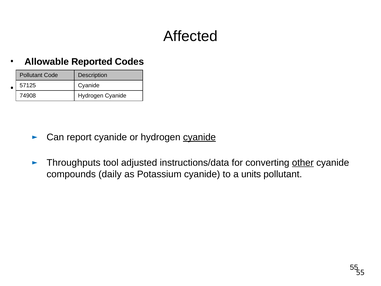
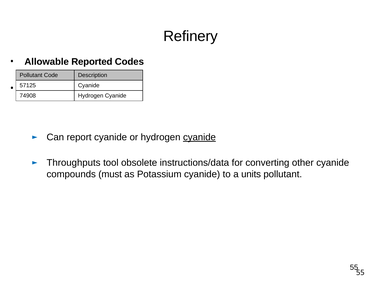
Affected: Affected -> Refinery
adjusted: adjusted -> obsolete
other underline: present -> none
daily: daily -> must
